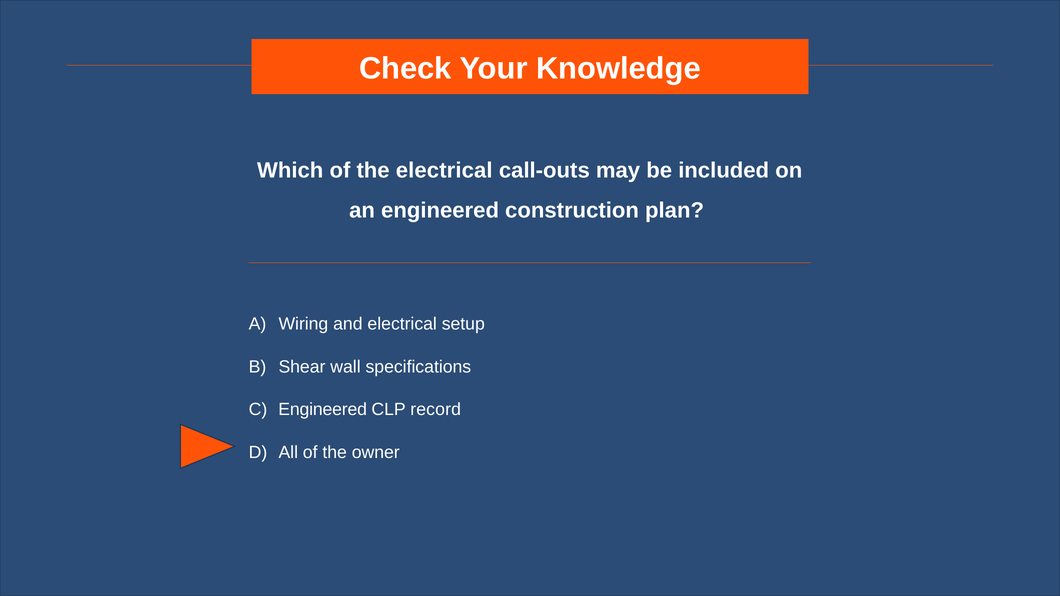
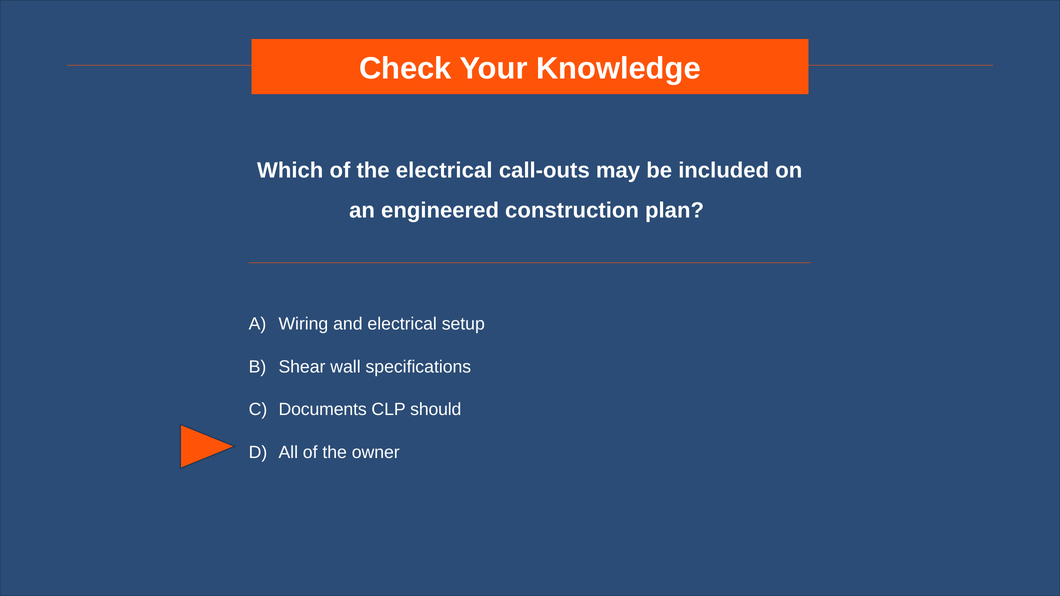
Engineered at (323, 410): Engineered -> Documents
record: record -> should
